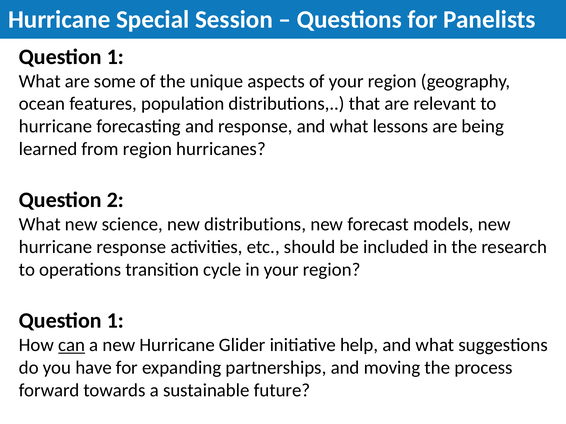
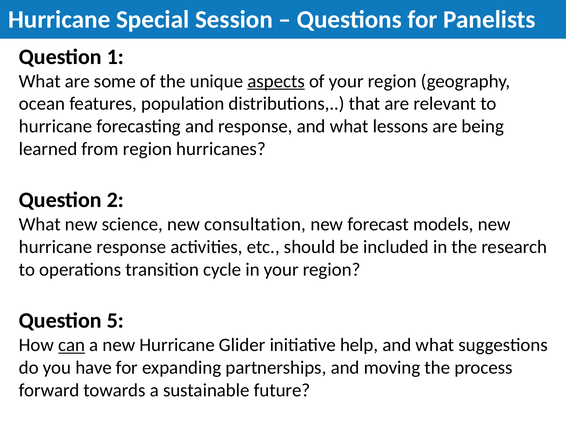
aspects underline: none -> present
new distributions: distributions -> consultation
1 at (115, 321): 1 -> 5
